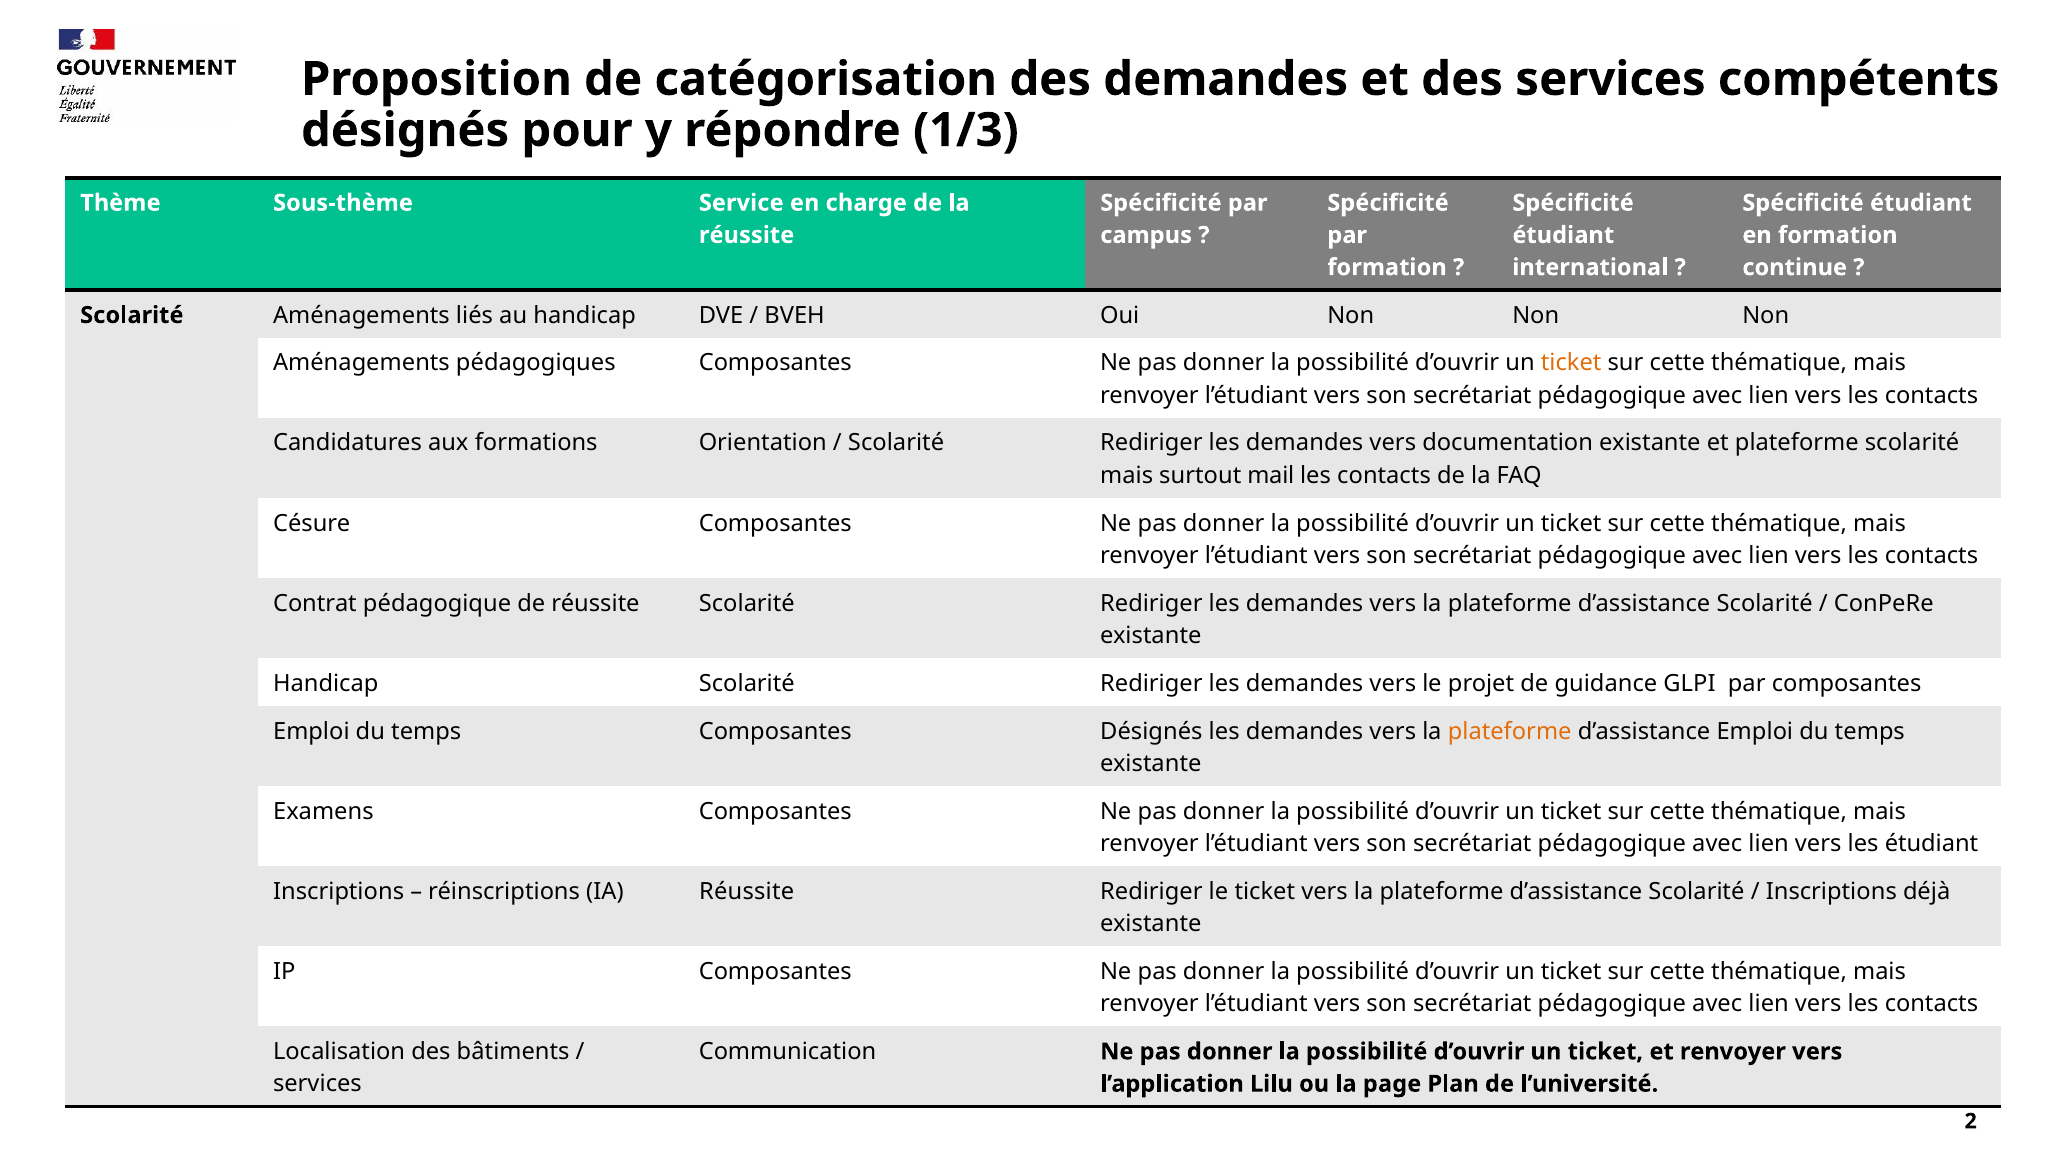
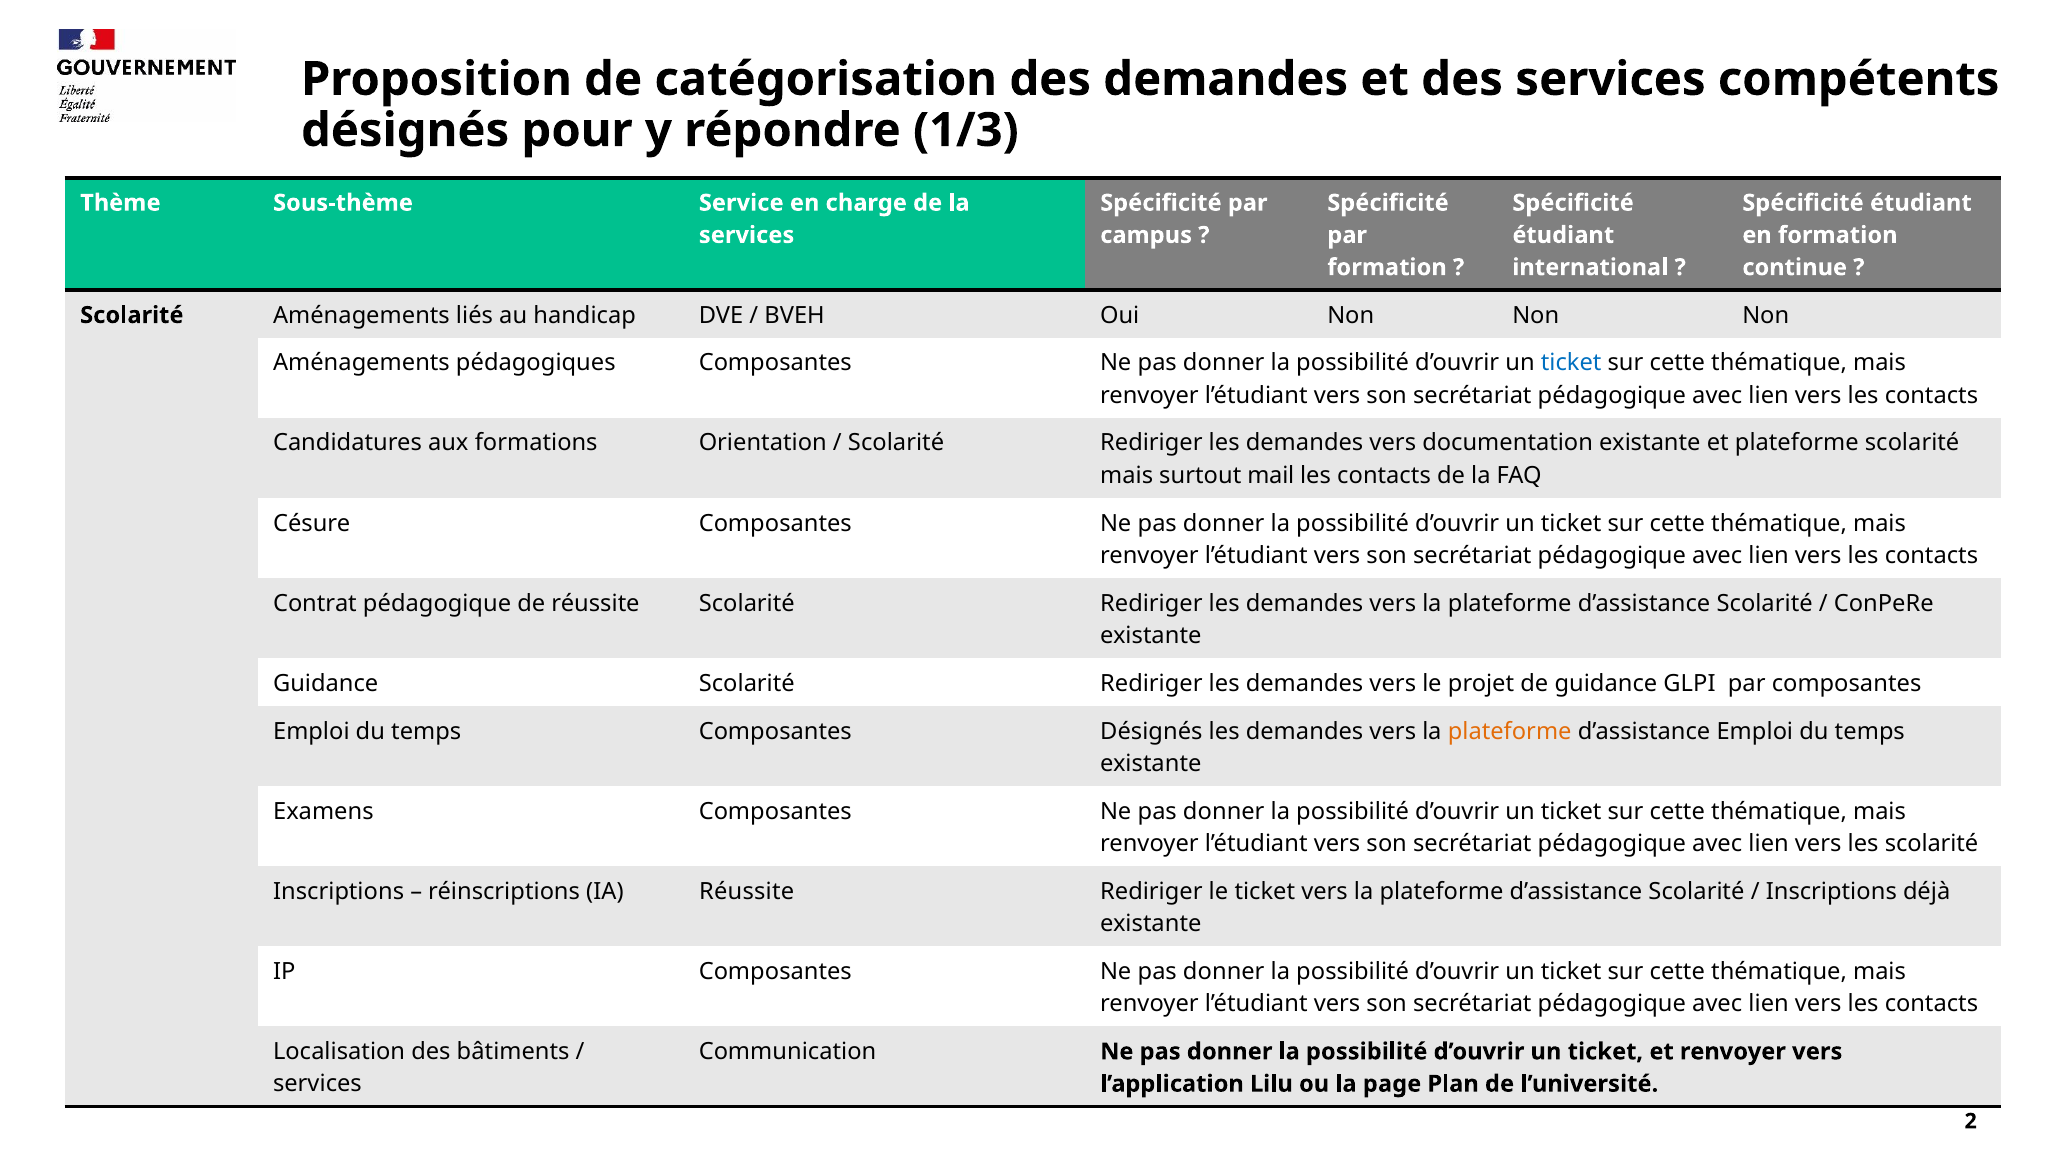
réussite at (747, 235): réussite -> services
ticket at (1571, 363) colour: orange -> blue
Handicap at (326, 683): Handicap -> Guidance
les étudiant: étudiant -> scolarité
